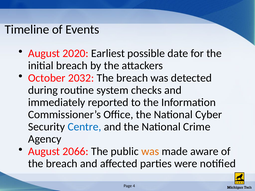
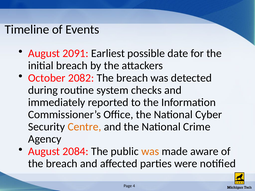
2020: 2020 -> 2091
2032: 2032 -> 2082
Centre colour: blue -> orange
2066: 2066 -> 2084
